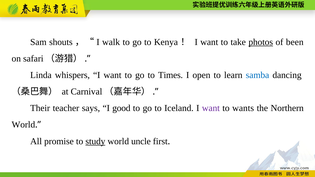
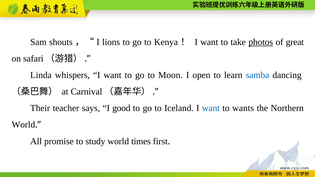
walk: walk -> lions
been: been -> great
Times: Times -> Moon
want at (211, 108) colour: purple -> blue
study underline: present -> none
uncle: uncle -> times
